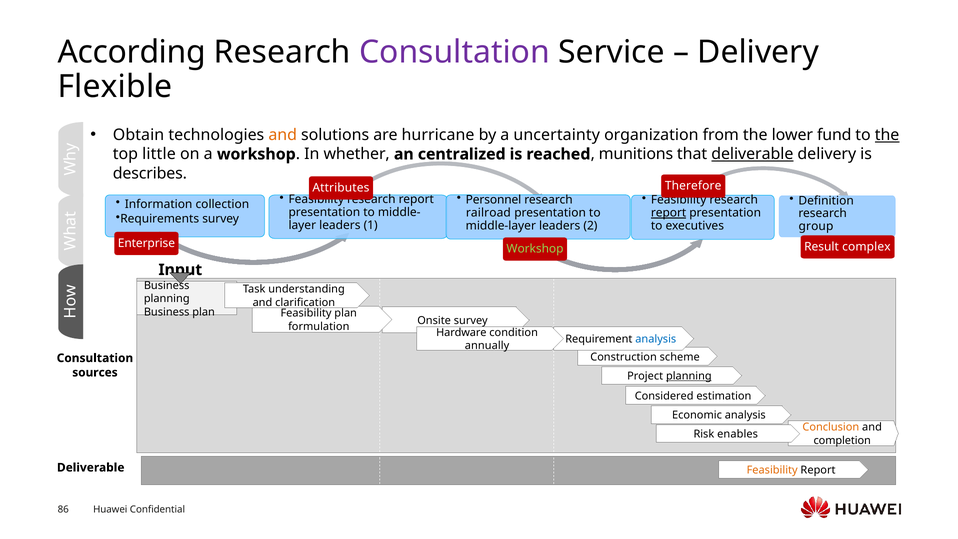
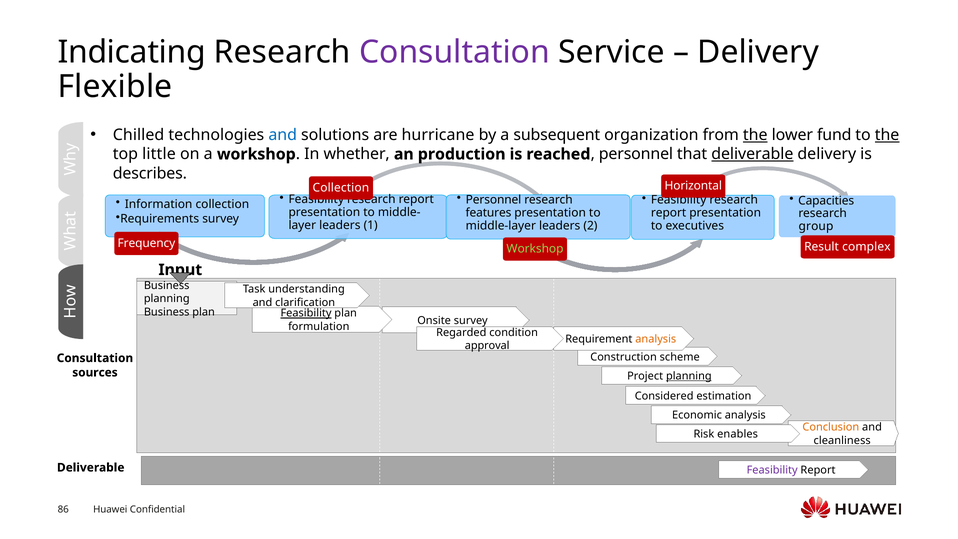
According: According -> Indicating
Obtain: Obtain -> Chilled
and at (283, 135) colour: orange -> blue
uncertainty: uncertainty -> subsequent
the at (755, 135) underline: none -> present
centralized: centralized -> production
reached munitions: munitions -> personnel
Therefore: Therefore -> Horizontal
Attributes at (341, 188): Attributes -> Collection
Definition: Definition -> Capacities
railroad: railroad -> features
report at (669, 213) underline: present -> none
Enterprise: Enterprise -> Frequency
Feasibility at (306, 313) underline: none -> present
Hardware: Hardware -> Regarded
analysis at (656, 339) colour: blue -> orange
annually: annually -> approval
completion: completion -> cleanliness
Feasibility at (772, 470) colour: orange -> purple
